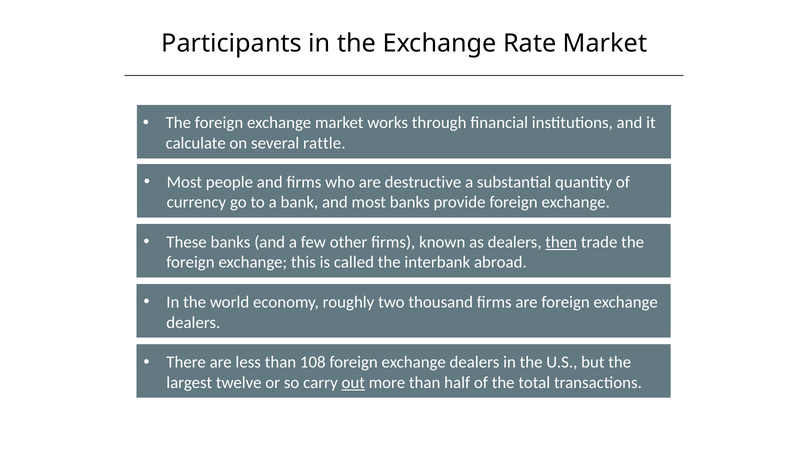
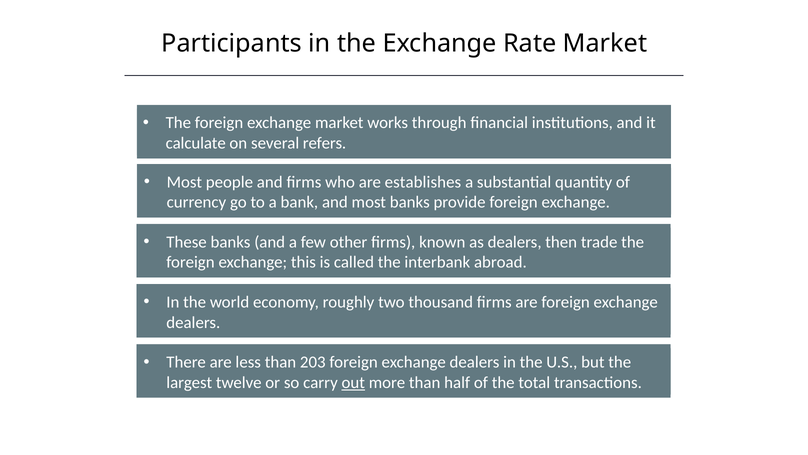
rattle: rattle -> refers
destructive: destructive -> establishes
then underline: present -> none
108: 108 -> 203
